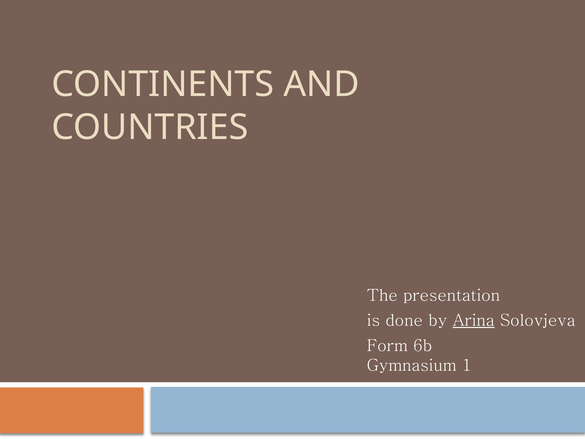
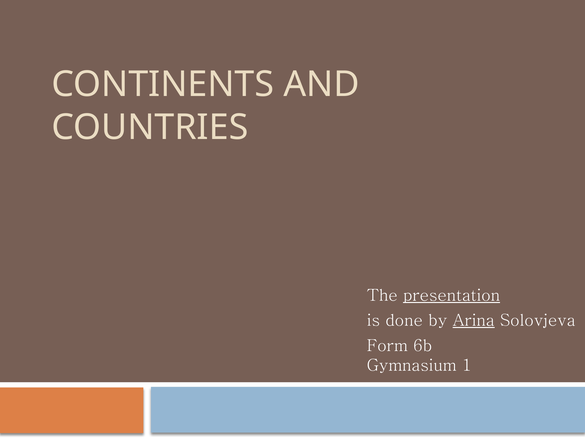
presentation underline: none -> present
